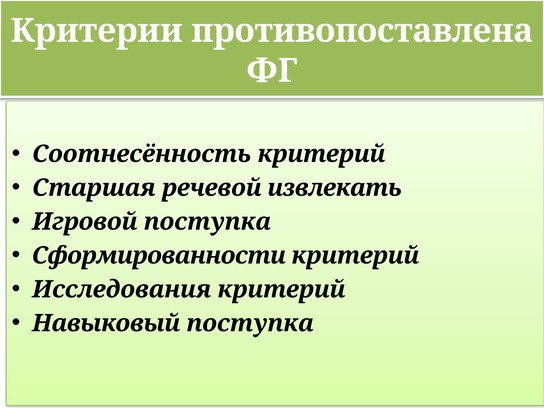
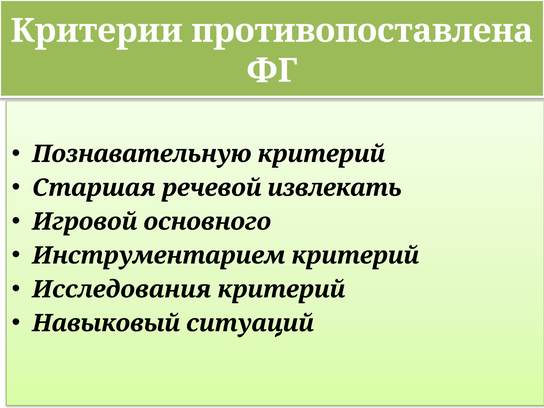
Соотнесённость: Соотнесённость -> Познавательную
Игровой поступка: поступка -> основного
Сформированности: Сформированности -> Инструментарием
Навыковый поступка: поступка -> ситуаций
